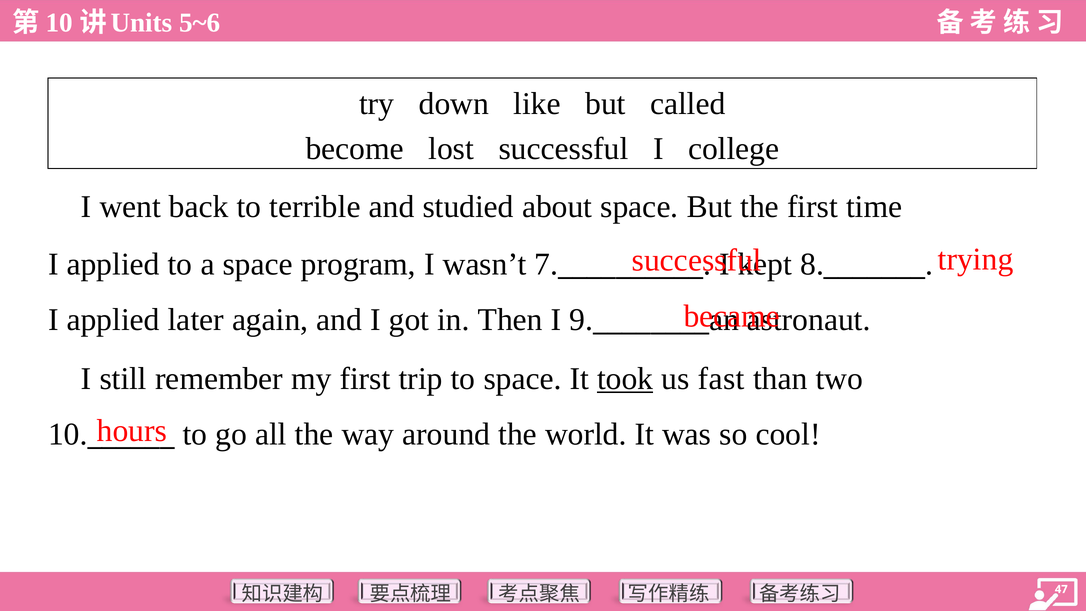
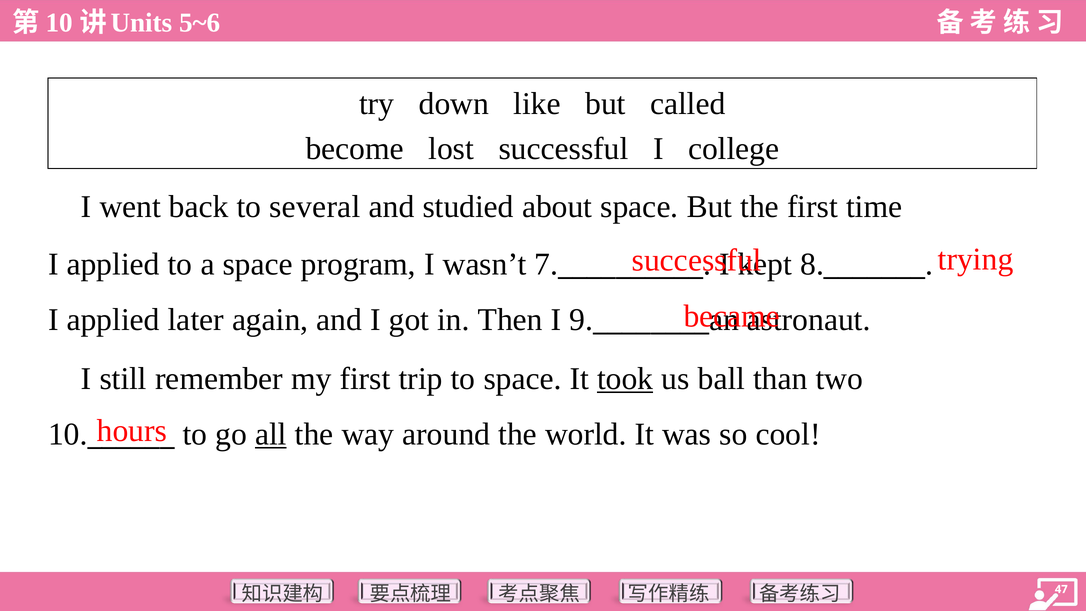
terrible: terrible -> several
fast: fast -> ball
all underline: none -> present
